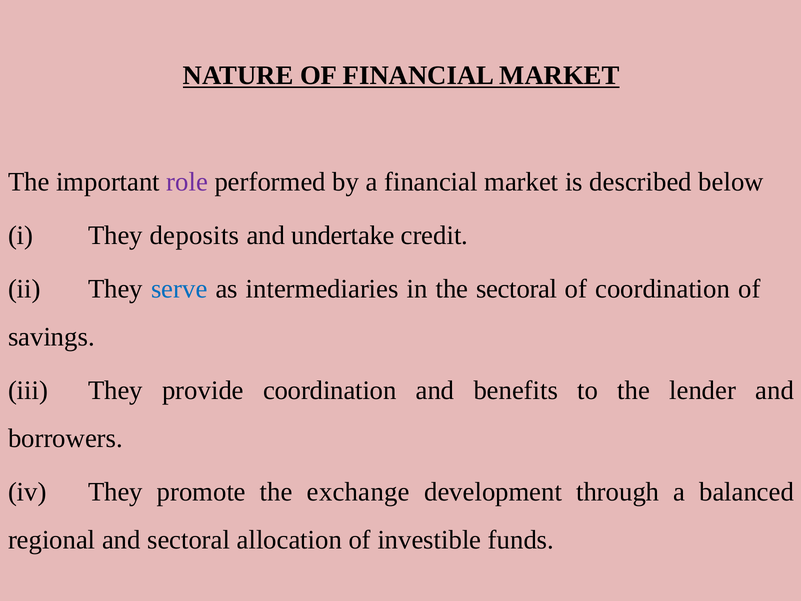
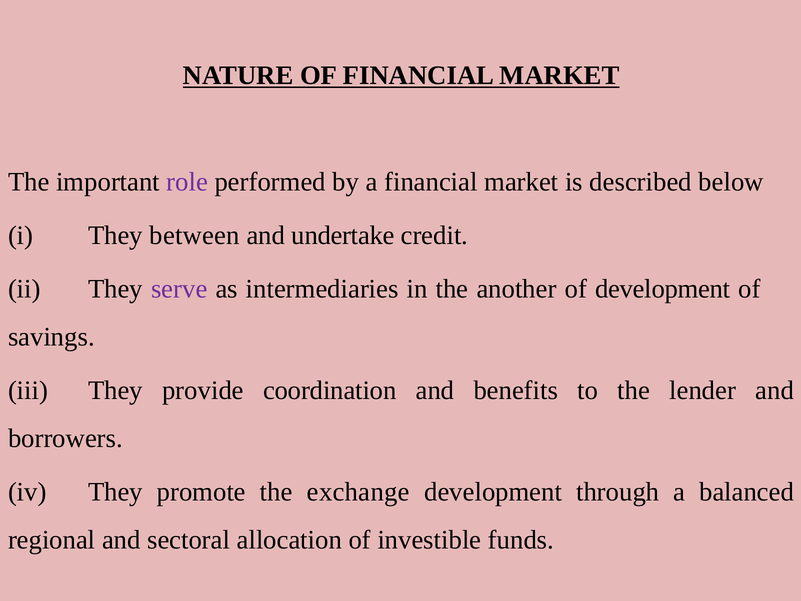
deposits: deposits -> between
serve colour: blue -> purple
the sectoral: sectoral -> another
of coordination: coordination -> development
